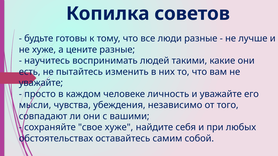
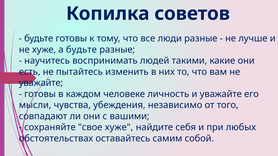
а цените: цените -> будьте
просто at (40, 94): просто -> готовы
